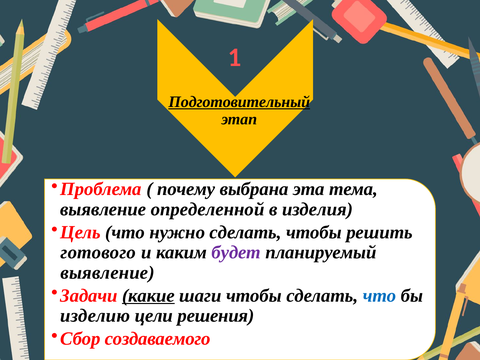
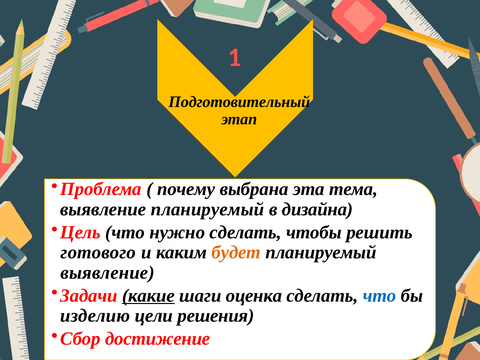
Подготовительный underline: present -> none
выявление определенной: определенной -> планируемый
изделия: изделия -> дизайна
будет colour: purple -> orange
шаги чтобы: чтобы -> оценка
создаваемого: создаваемого -> достижение
